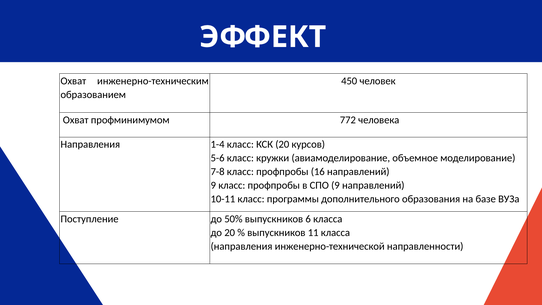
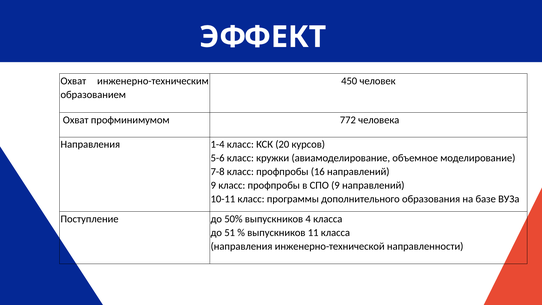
6: 6 -> 4
до 20: 20 -> 51
